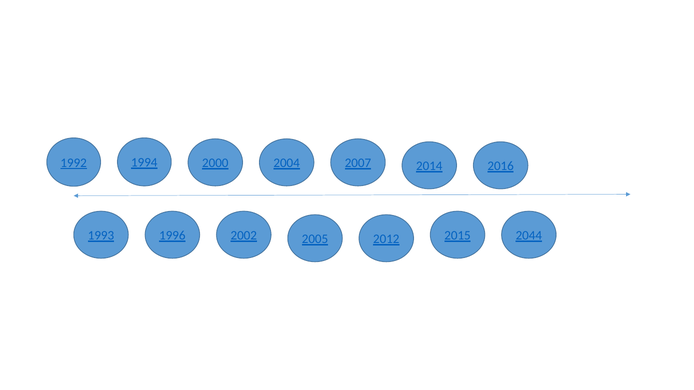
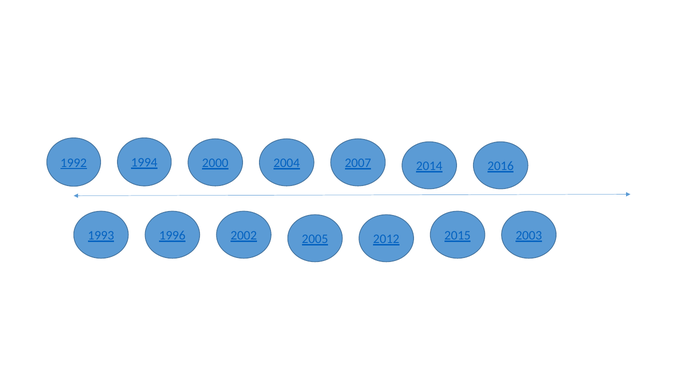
2044: 2044 -> 2003
